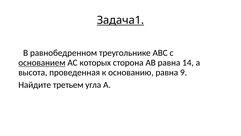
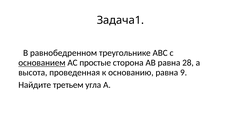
Задача1 underline: present -> none
которых: которых -> простые
14: 14 -> 28
